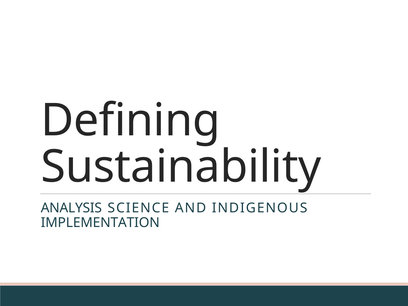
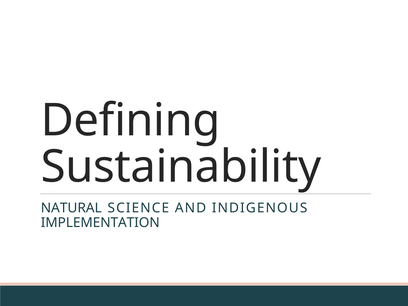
ANALYSIS: ANALYSIS -> NATURAL
